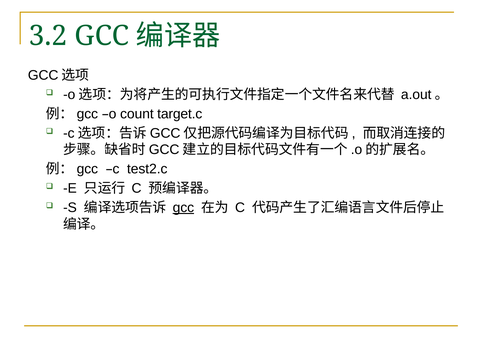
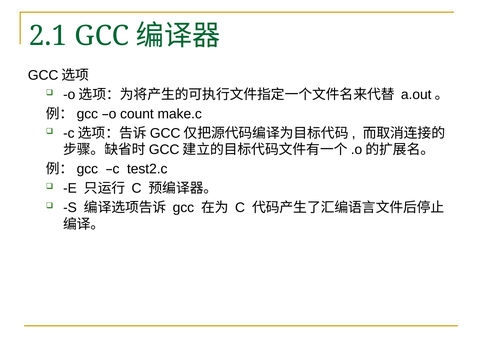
3.2: 3.2 -> 2.1
target.c: target.c -> make.c
gcc at (183, 207) underline: present -> none
